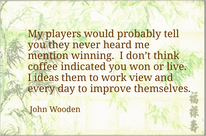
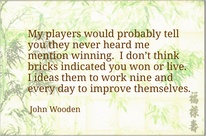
coffee: coffee -> bricks
view: view -> nine
